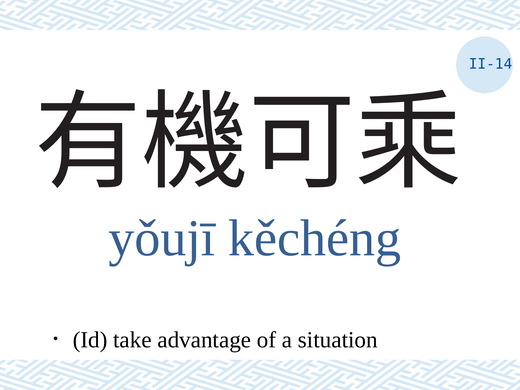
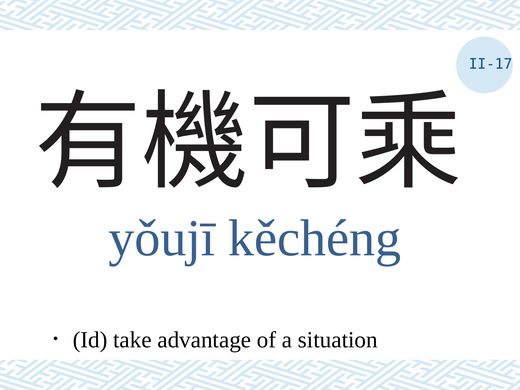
II-14: II-14 -> II-17
